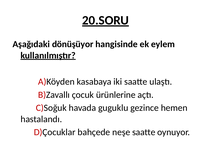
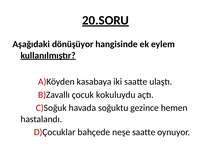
ürünlerine: ürünlerine -> kokuluydu
guguklu: guguklu -> soğuktu
